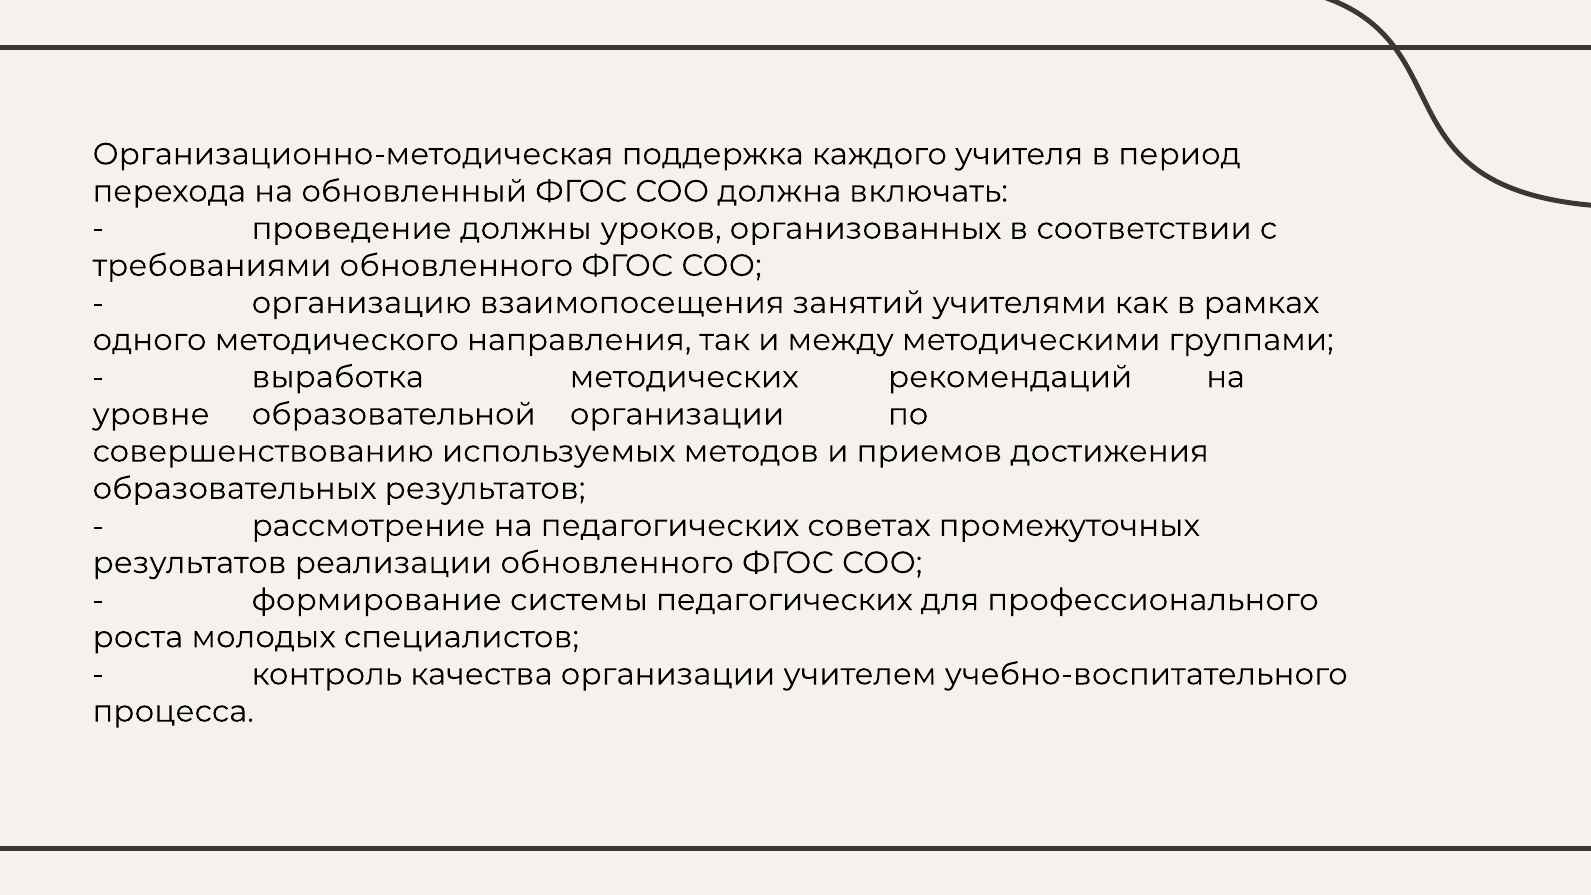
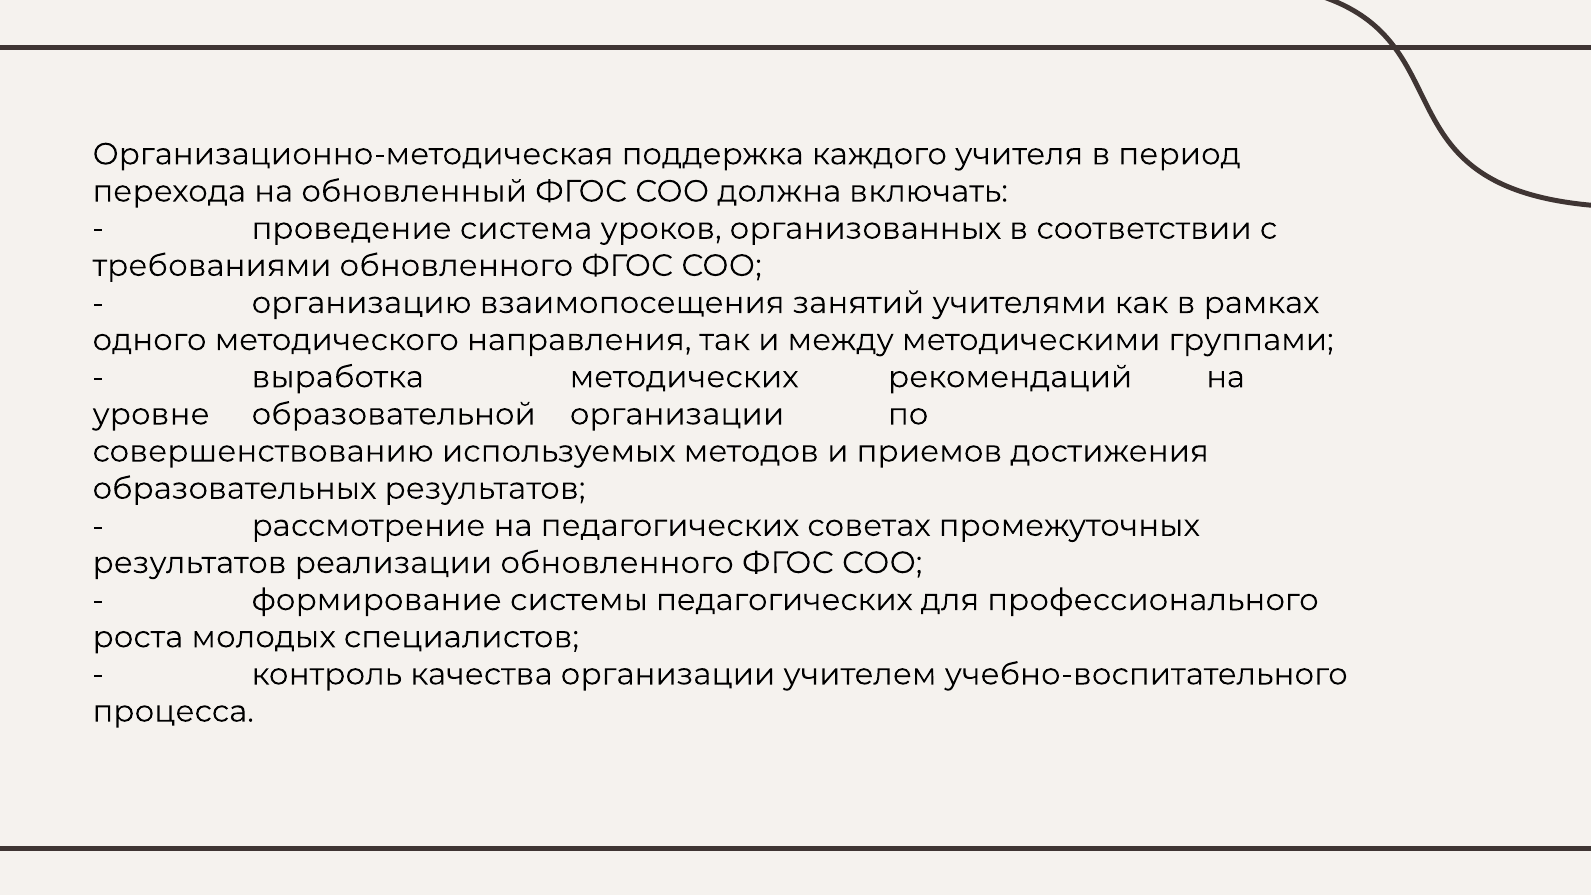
должны: должны -> система
